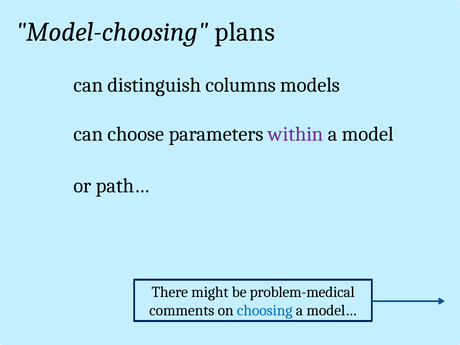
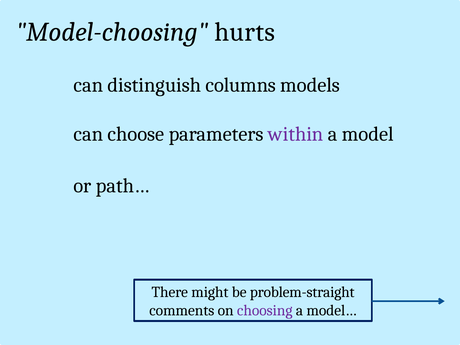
plans: plans -> hurts
problem-medical: problem-medical -> problem-straight
choosing colour: blue -> purple
